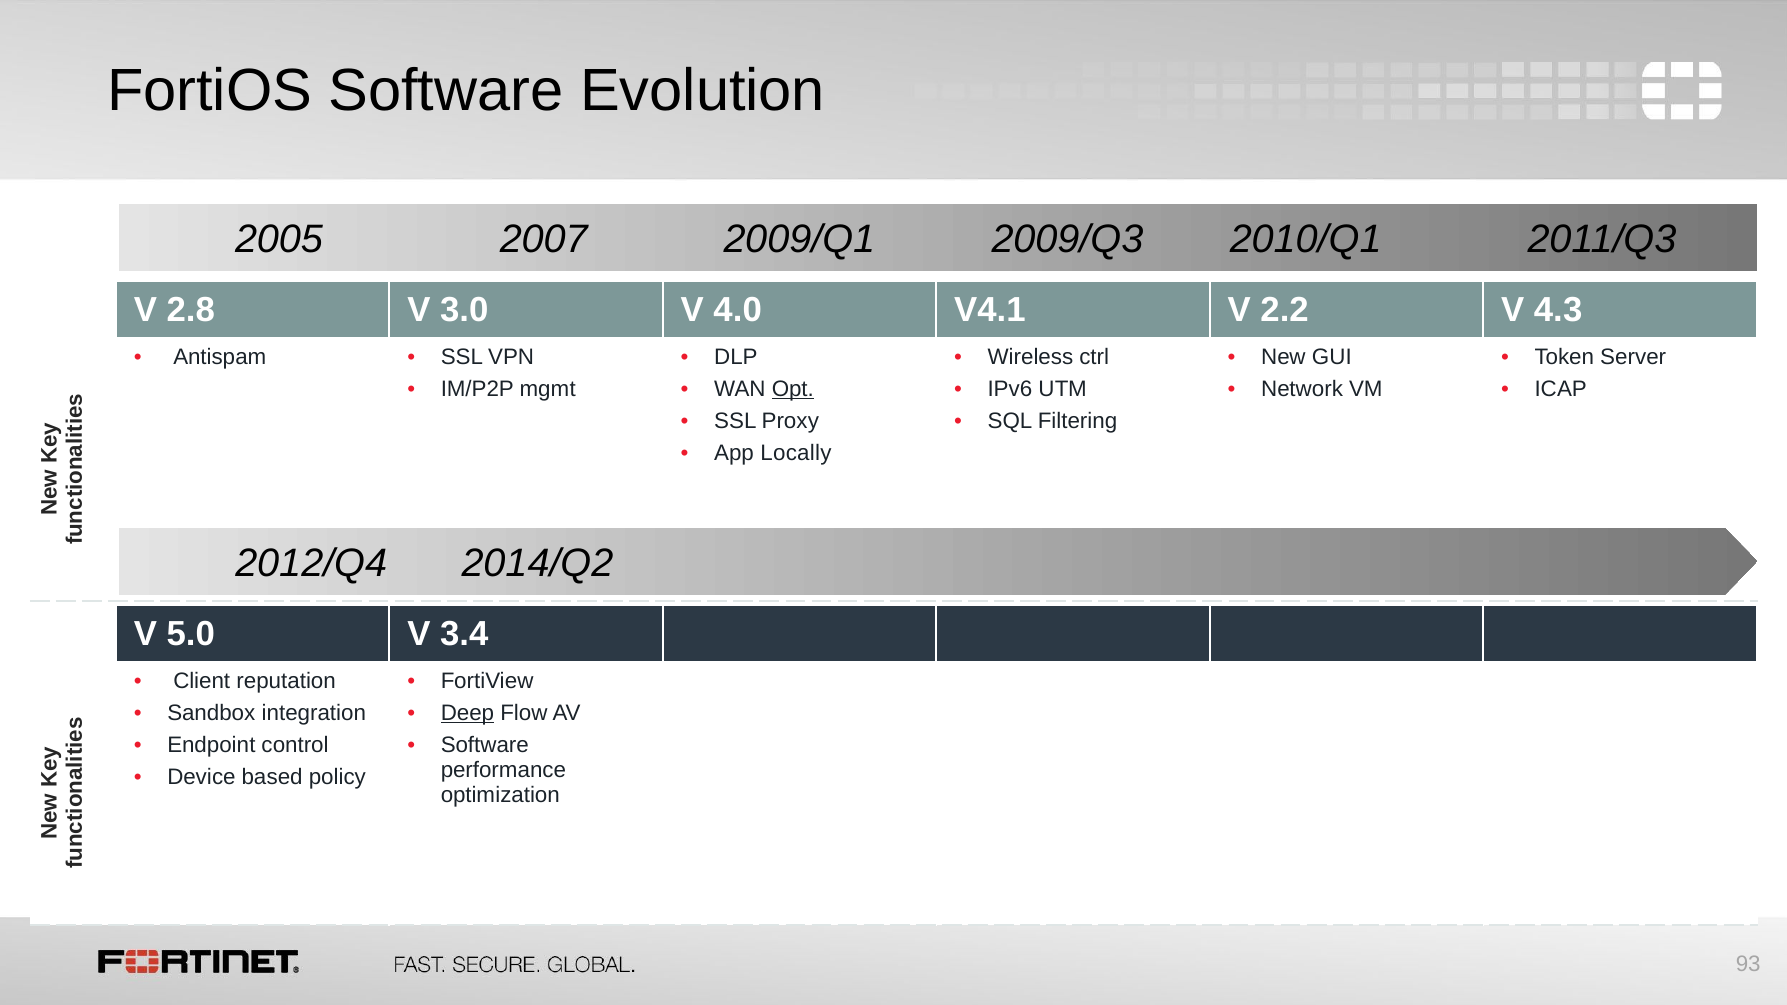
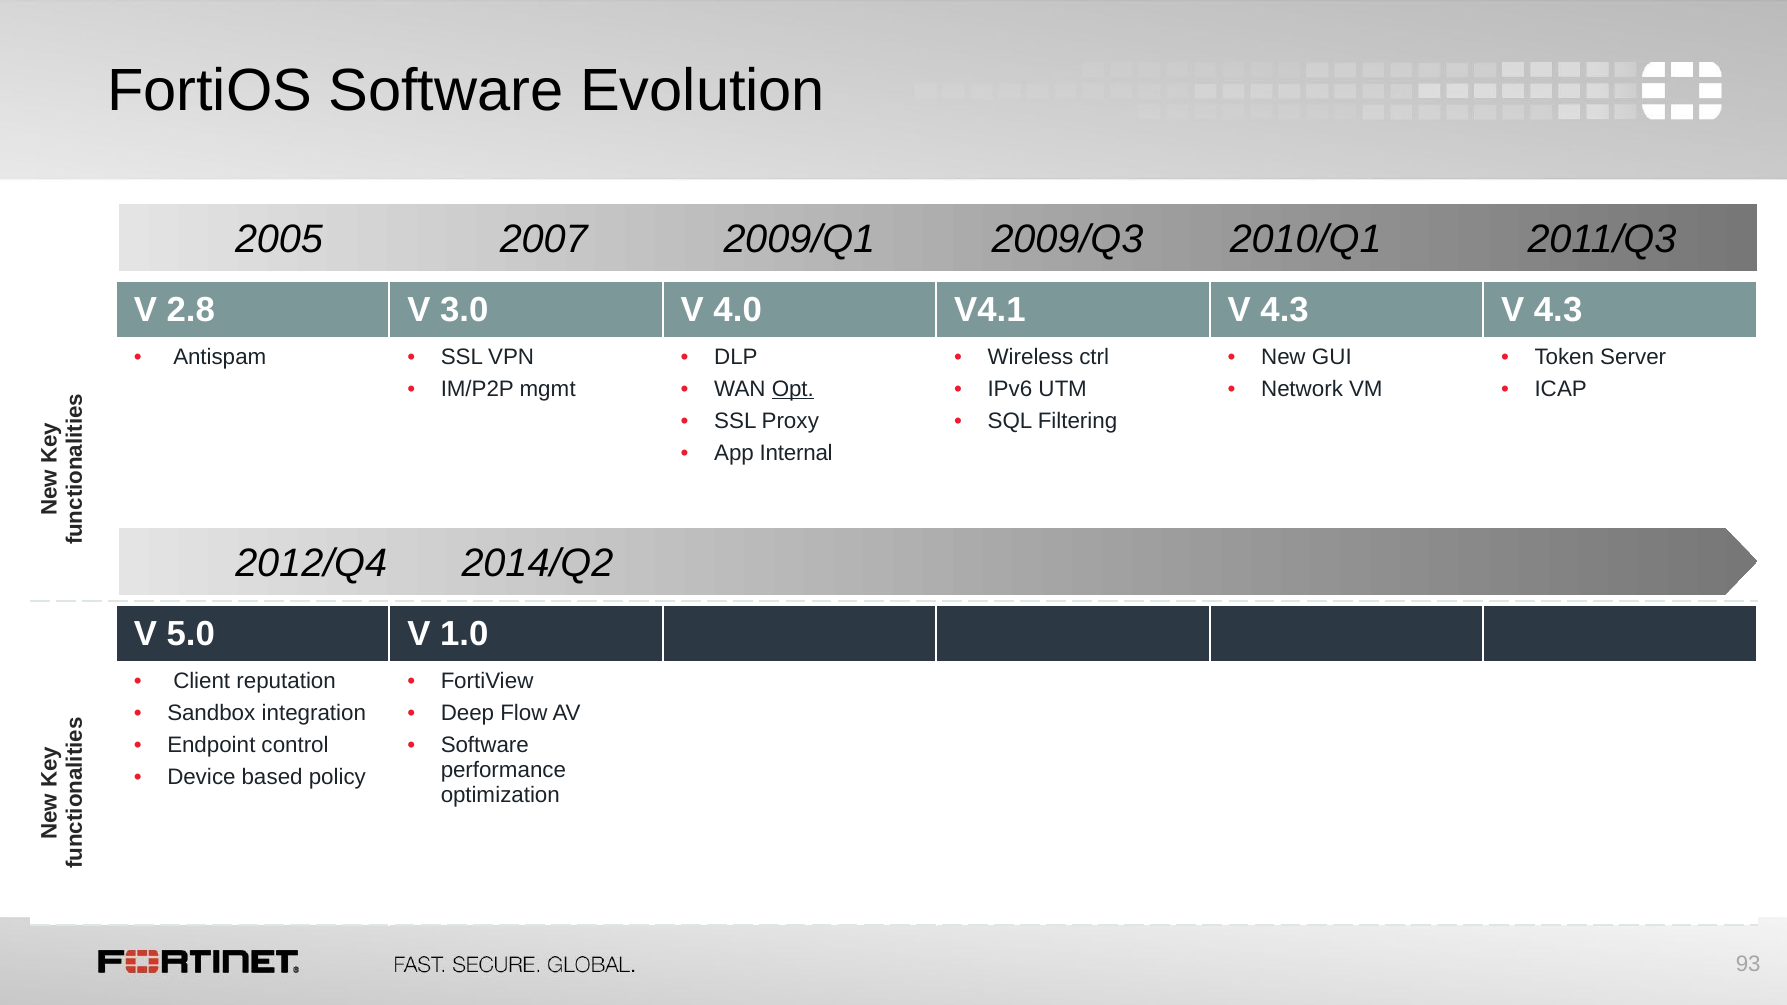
V4.1 V 2.2: 2.2 -> 4.3
Locally: Locally -> Internal
3.4: 3.4 -> 1.0
Deep underline: present -> none
